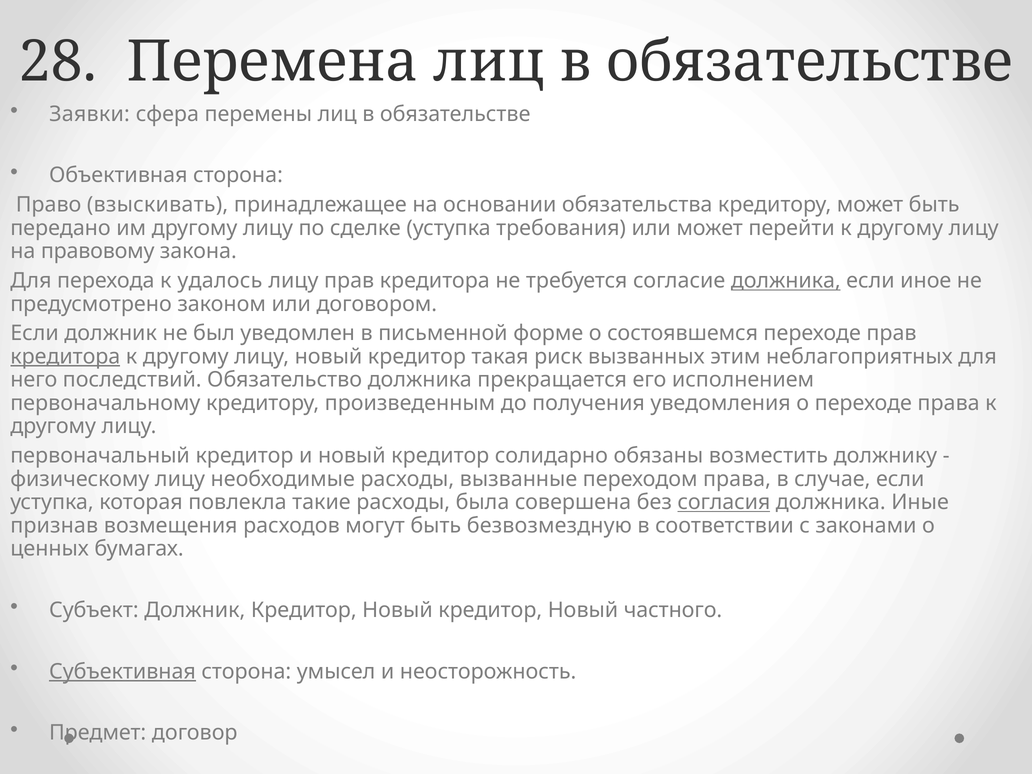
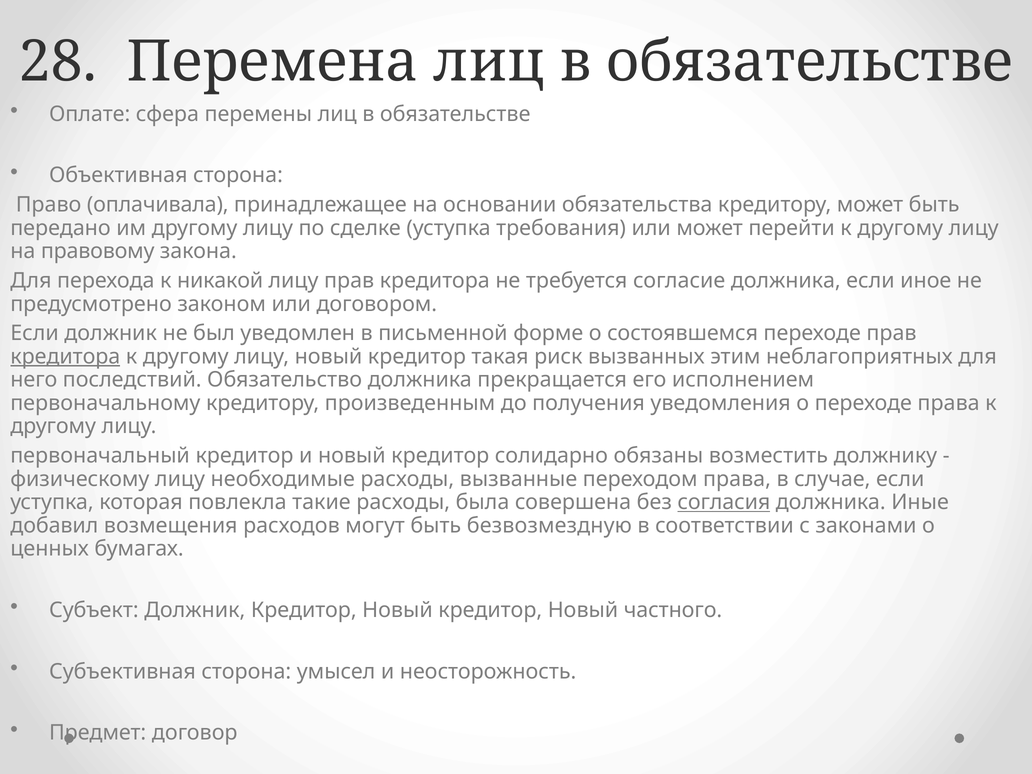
Заявки: Заявки -> Оплате
взыскивать: взыскивать -> оплачивала
удалось: удалось -> никакой
должника at (786, 281) underline: present -> none
признав: признав -> добавил
Субъективная underline: present -> none
